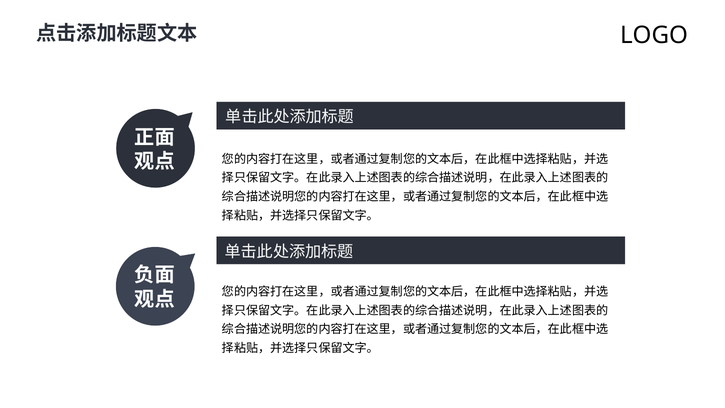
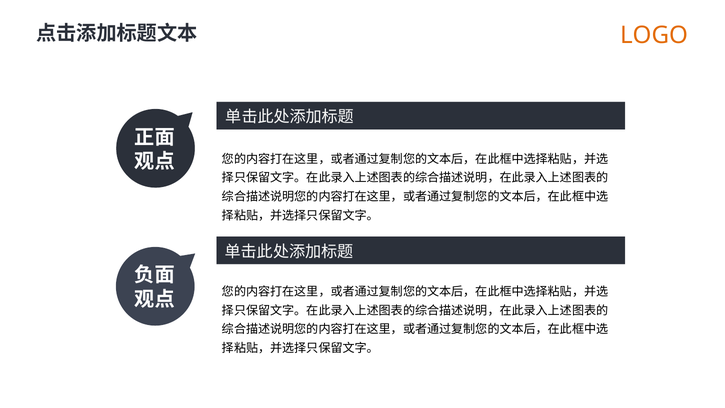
LOGO colour: black -> orange
